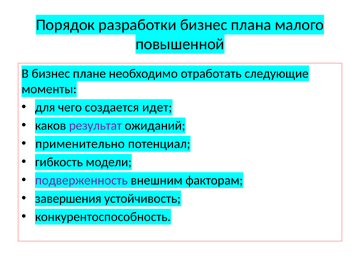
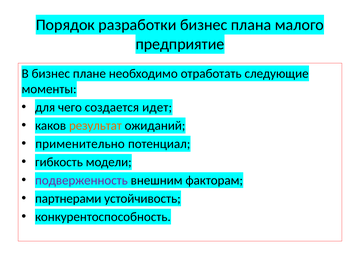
повышенной: повышенной -> предприятие
результат colour: purple -> orange
завершения: завершения -> партнерами
